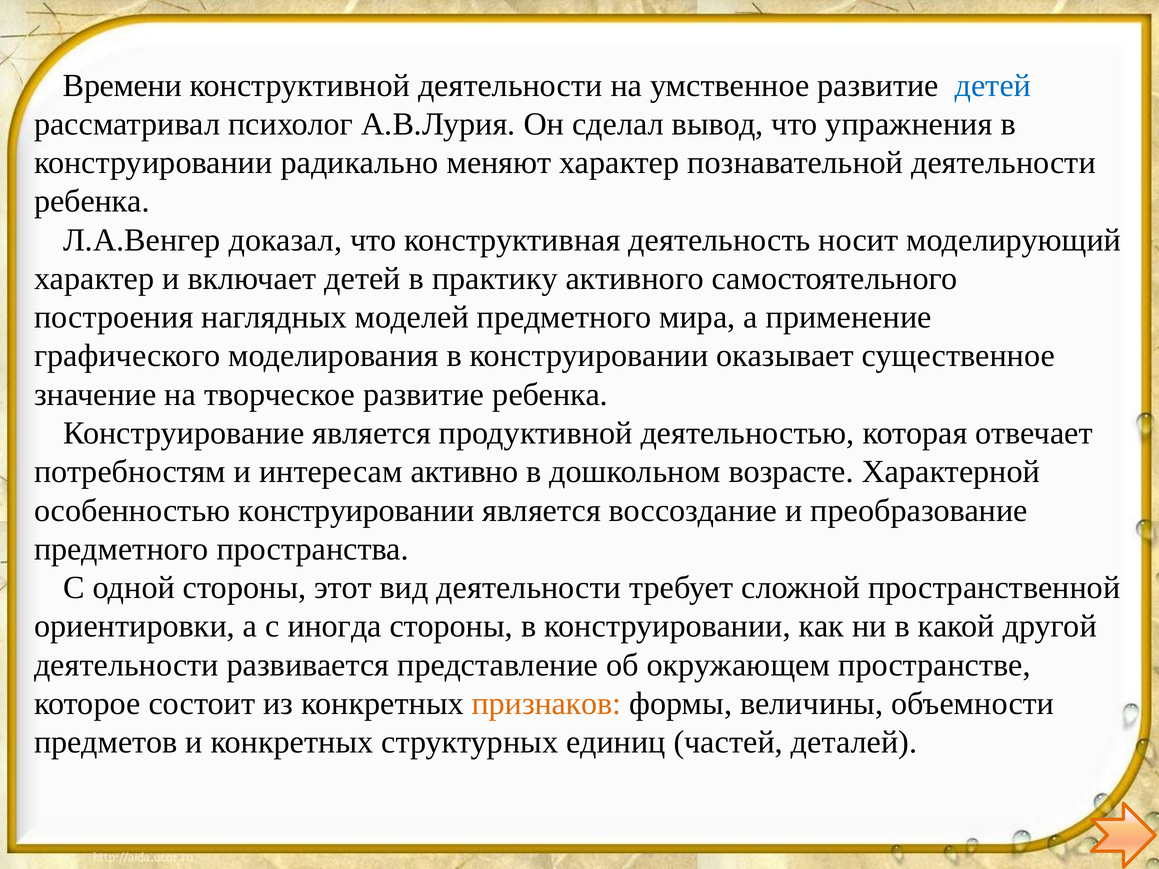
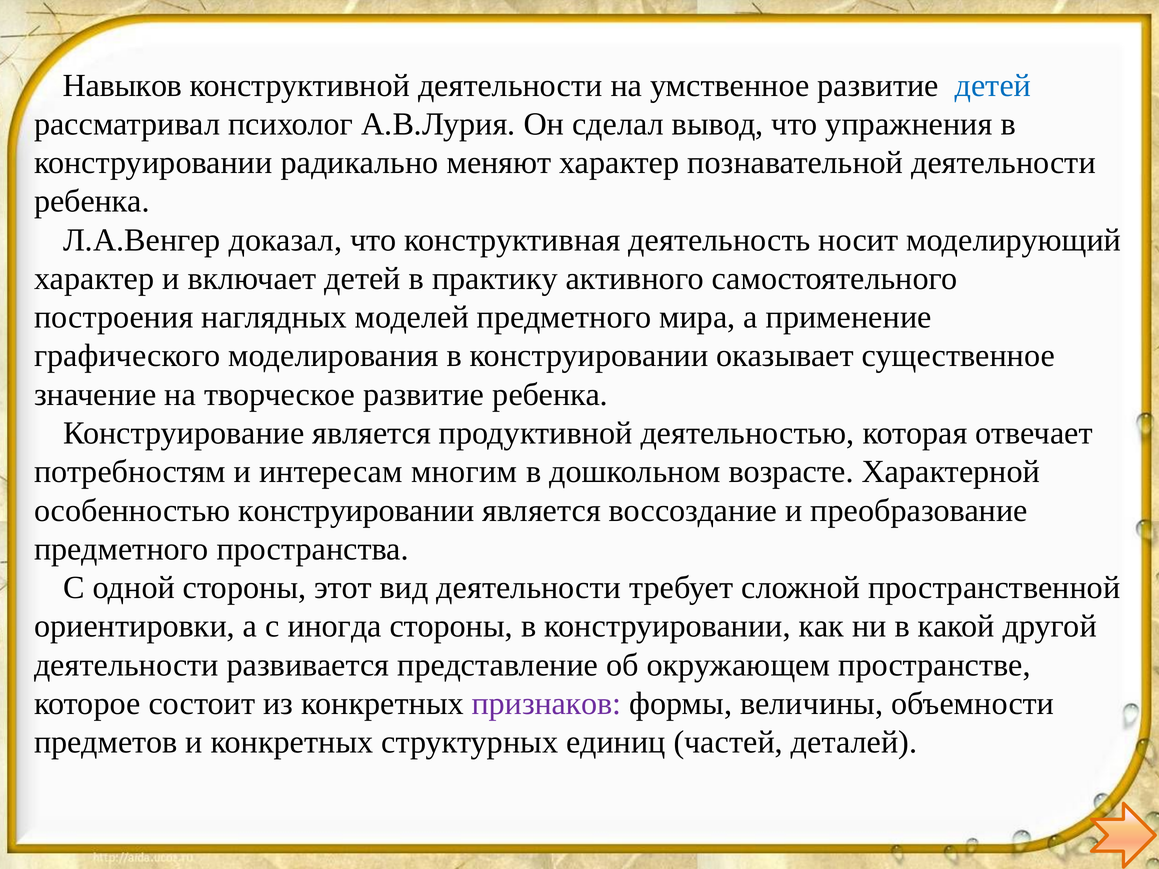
Времени: Времени -> Навыков
активно: активно -> многим
признаков colour: orange -> purple
